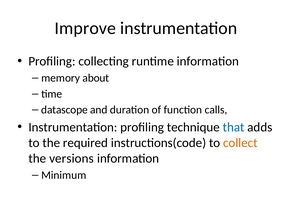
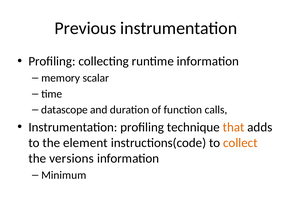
Improve: Improve -> Previous
about: about -> scalar
that colour: blue -> orange
required: required -> element
